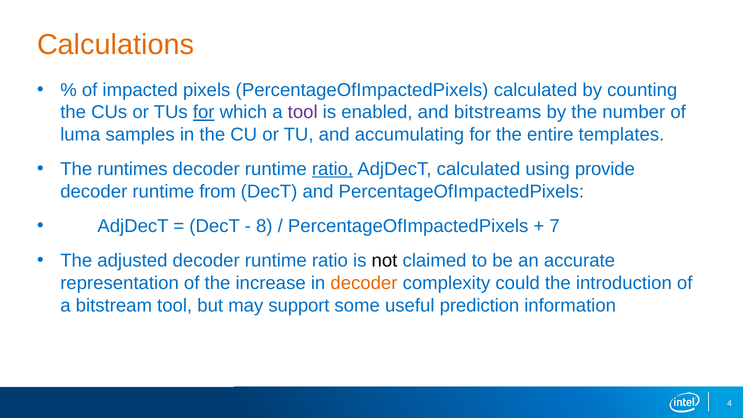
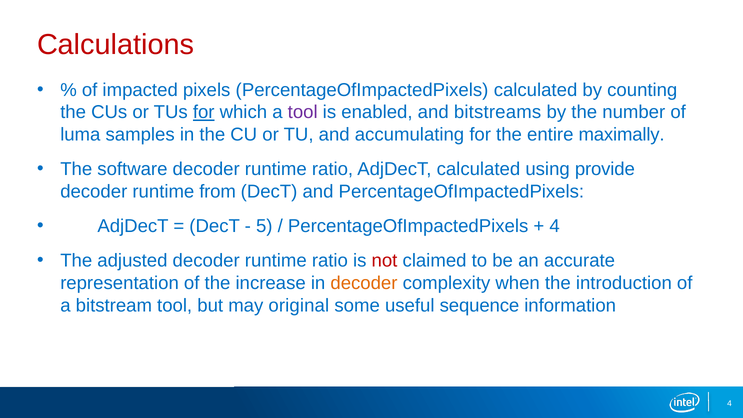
Calculations colour: orange -> red
templates: templates -> maximally
runtimes: runtimes -> software
ratio at (333, 169) underline: present -> none
8: 8 -> 5
7 at (555, 226): 7 -> 4
not colour: black -> red
could: could -> when
support: support -> original
prediction: prediction -> sequence
